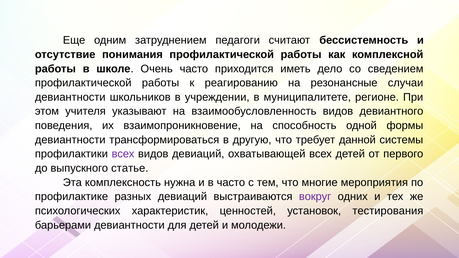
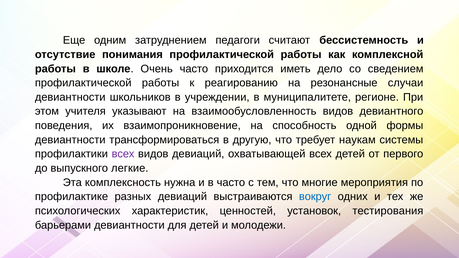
данной: данной -> наукам
статье: статье -> легкие
вокруг colour: purple -> blue
